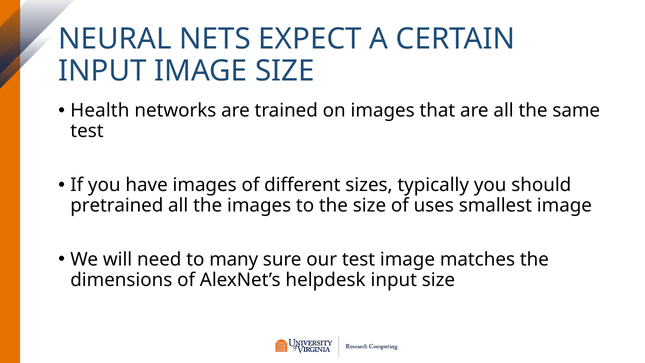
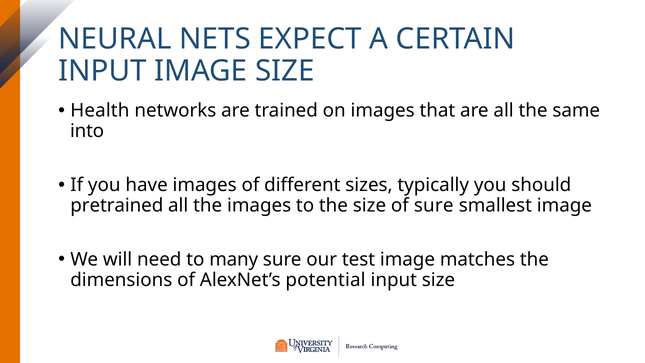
test at (87, 131): test -> into
of uses: uses -> sure
helpdesk: helpdesk -> potential
